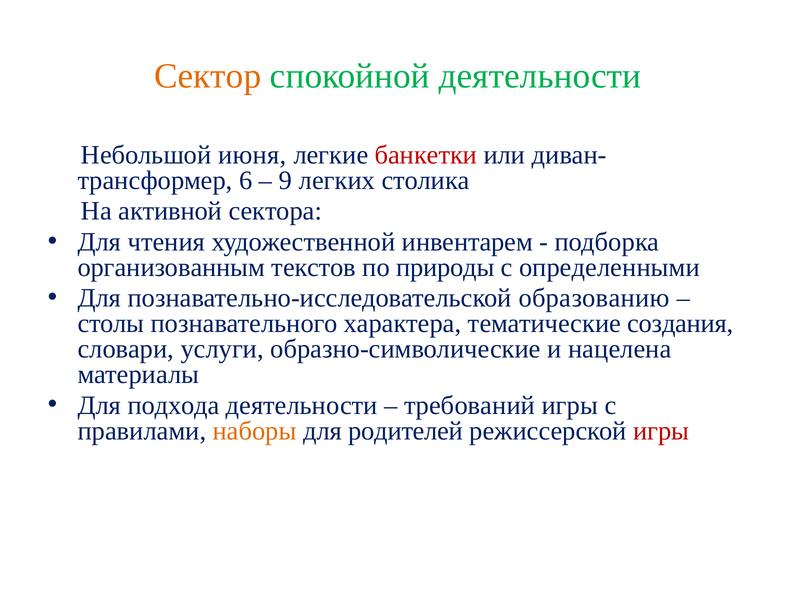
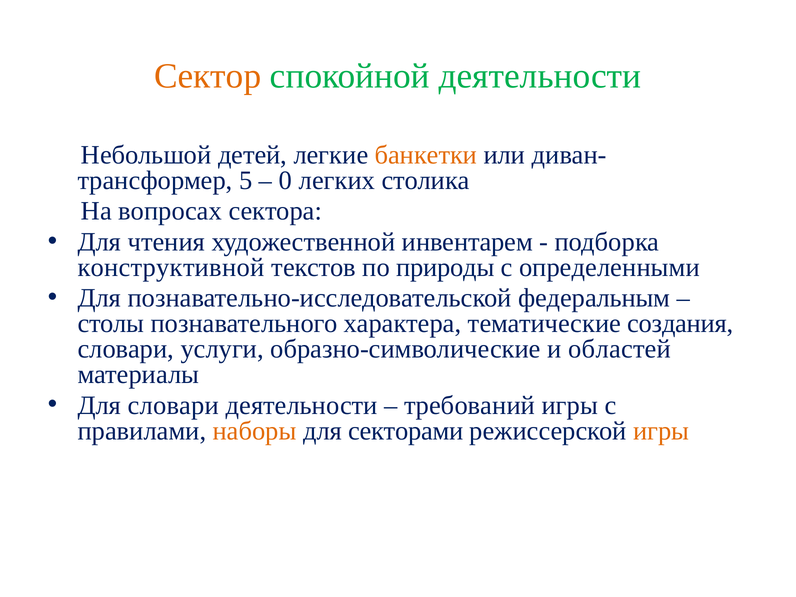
июня: июня -> детей
банкетки colour: red -> orange
6: 6 -> 5
9: 9 -> 0
активной: активной -> вопросах
организованным: организованным -> конструктивной
образованию: образованию -> федеральным
нацелена: нацелена -> областей
Для подхода: подхода -> словари
родителей: родителей -> секторами
игры at (661, 431) colour: red -> orange
